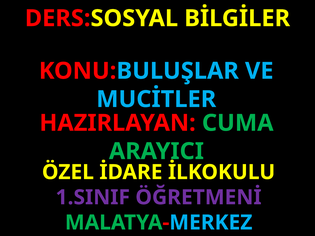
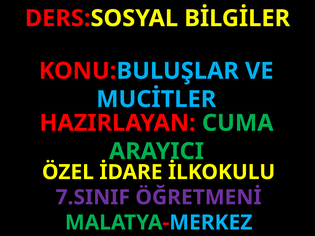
1.SINIF: 1.SINIF -> 7.SINIF
